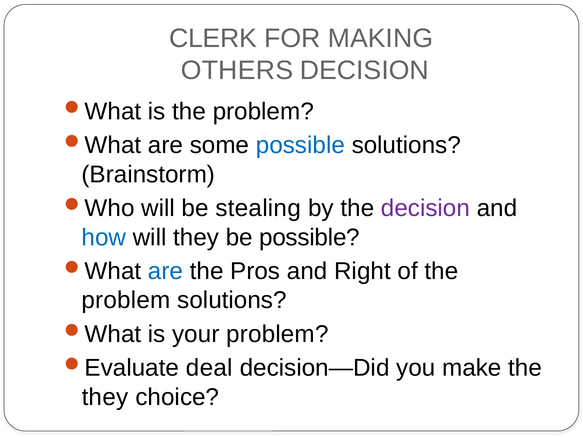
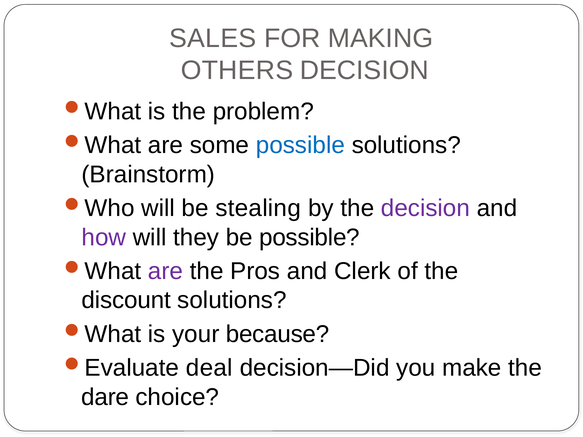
CLERK: CLERK -> SALES
how colour: blue -> purple
are at (165, 271) colour: blue -> purple
Right: Right -> Clerk
problem at (126, 300): problem -> discount
your problem: problem -> because
they at (105, 397): they -> dare
